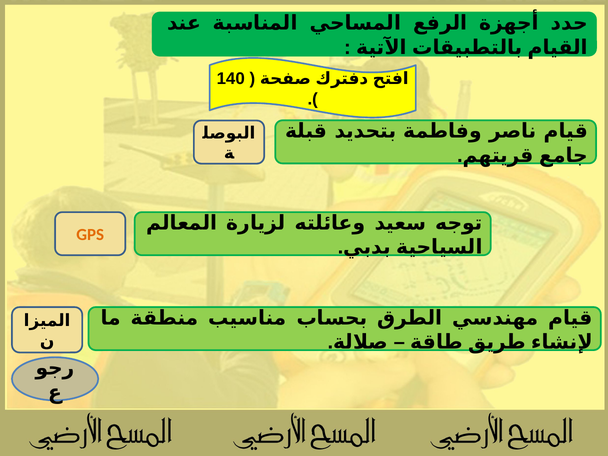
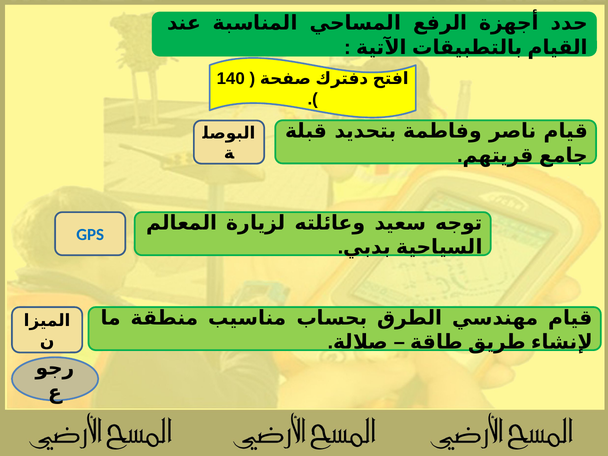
GPS colour: orange -> blue
